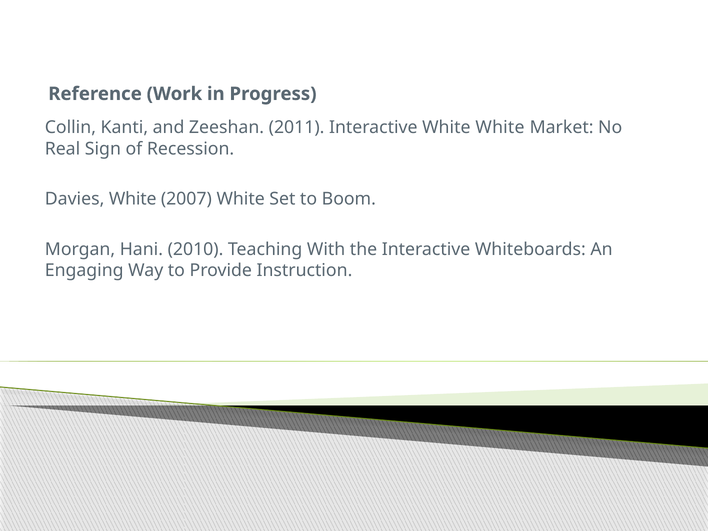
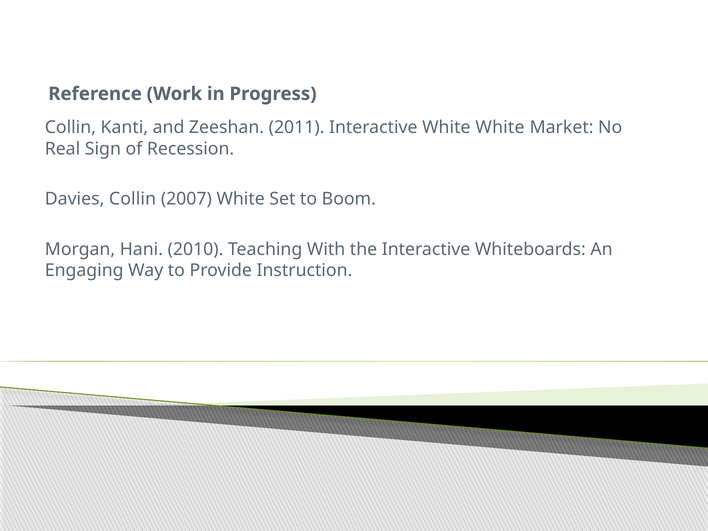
Davies White: White -> Collin
